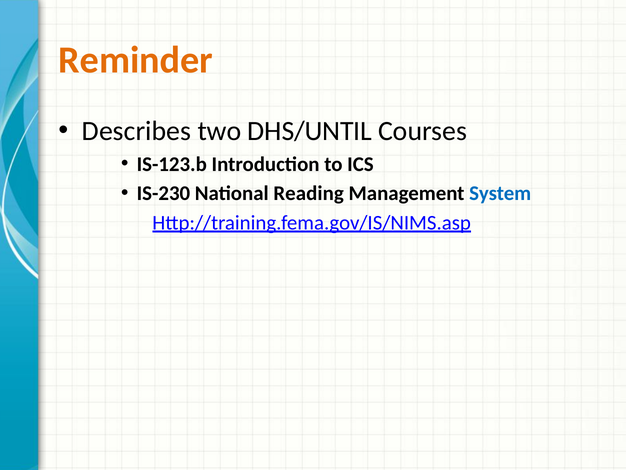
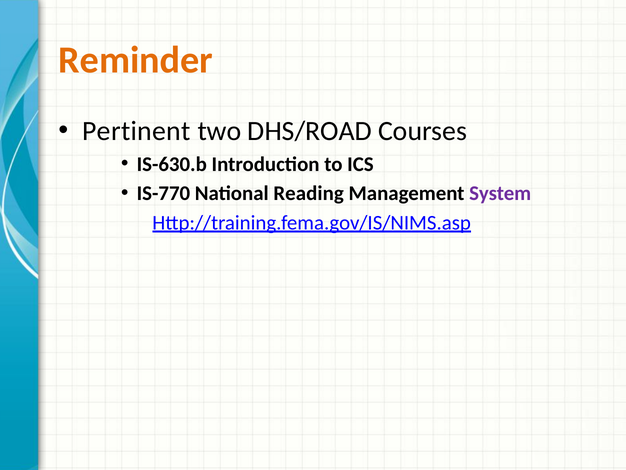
Describes: Describes -> Pertinent
DHS/UNTIL: DHS/UNTIL -> DHS/ROAD
IS-123.b: IS-123.b -> IS-630.b
IS-230: IS-230 -> IS-770
System colour: blue -> purple
